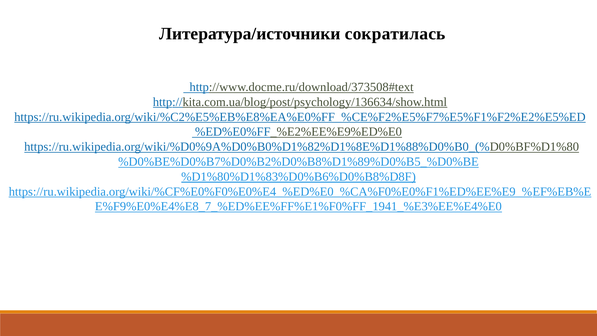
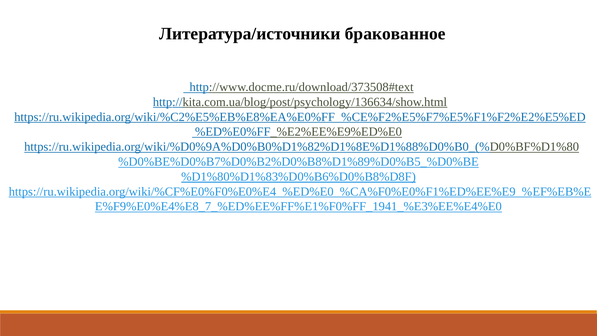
сократилась: сократилась -> бракованное
